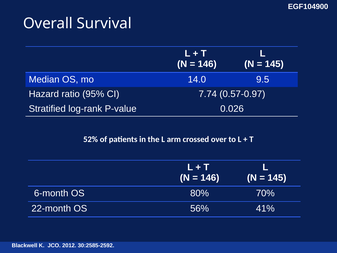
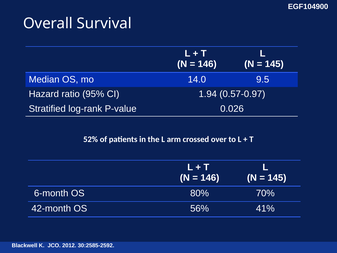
7.74: 7.74 -> 1.94
22-month: 22-month -> 42-month
